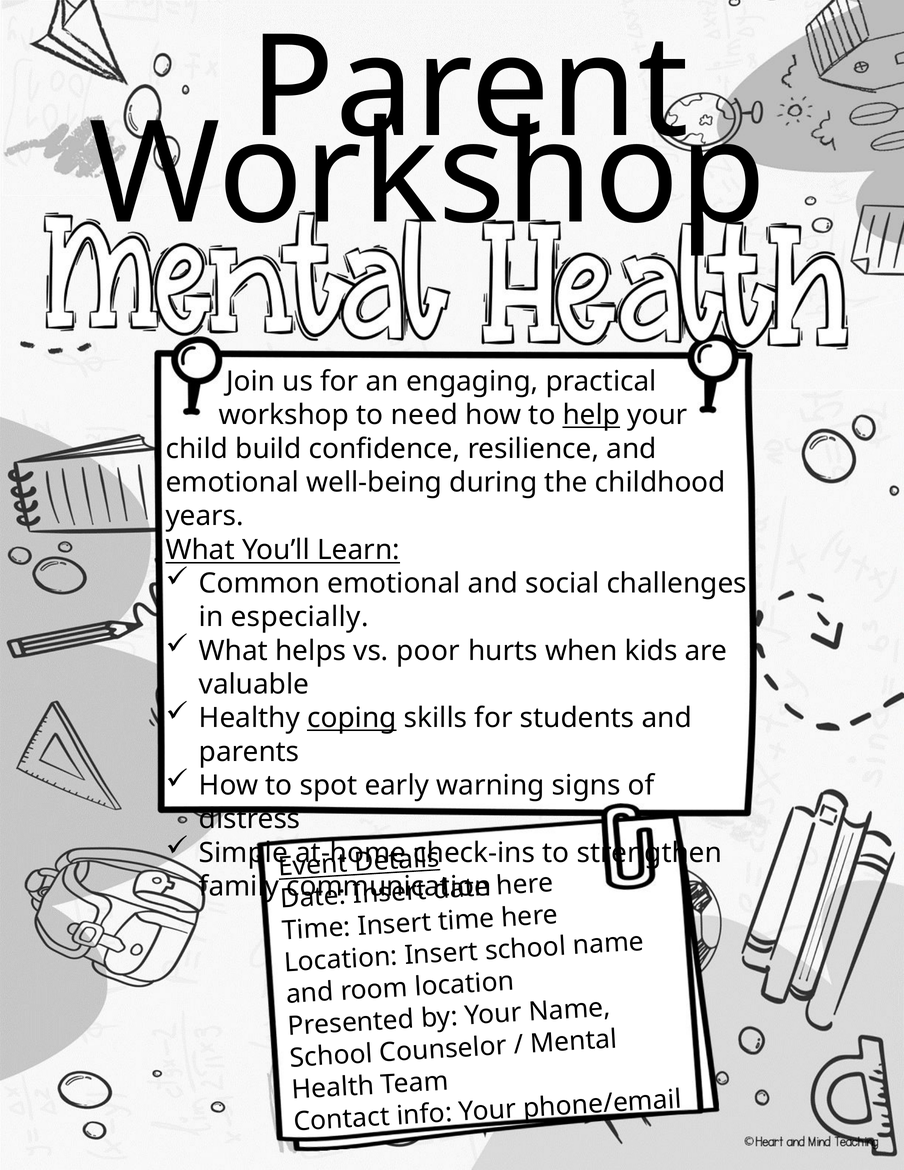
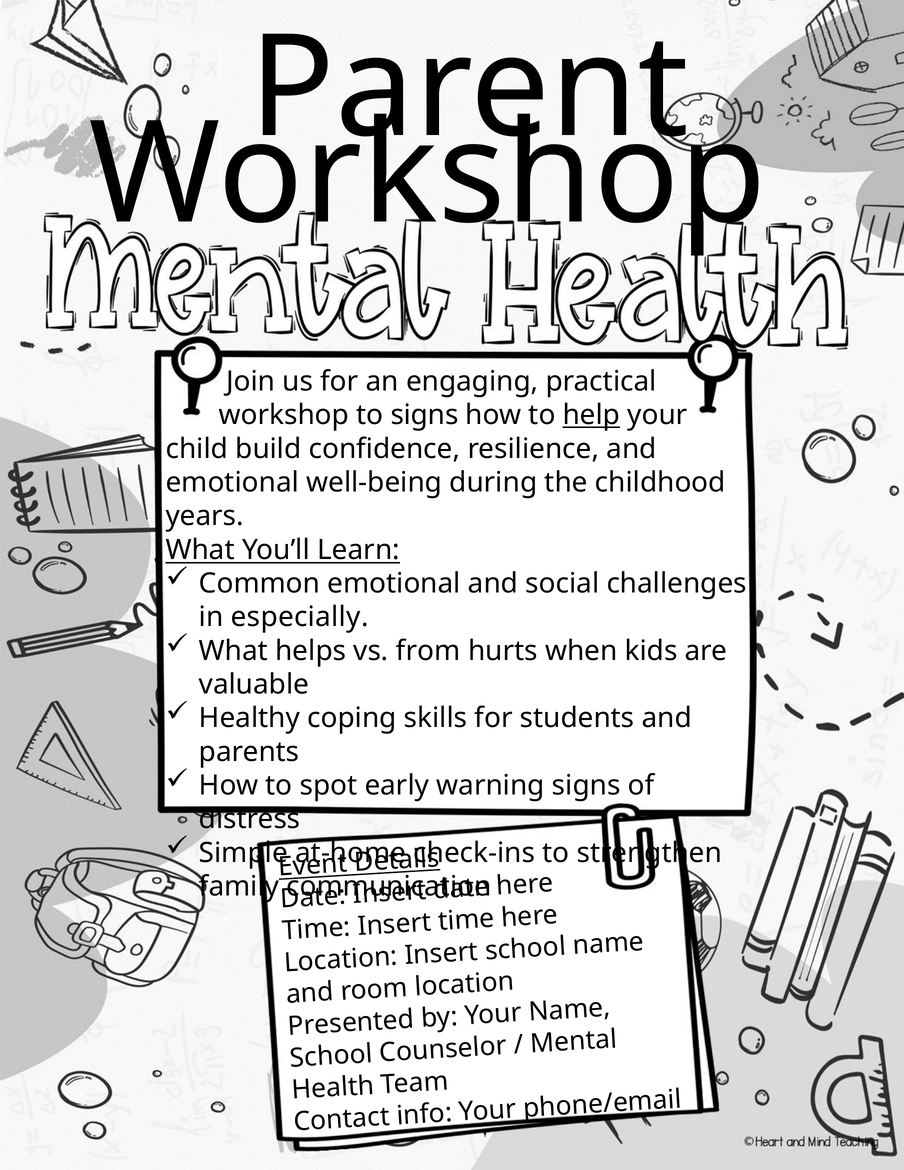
to need: need -> signs
poor: poor -> from
coping underline: present -> none
